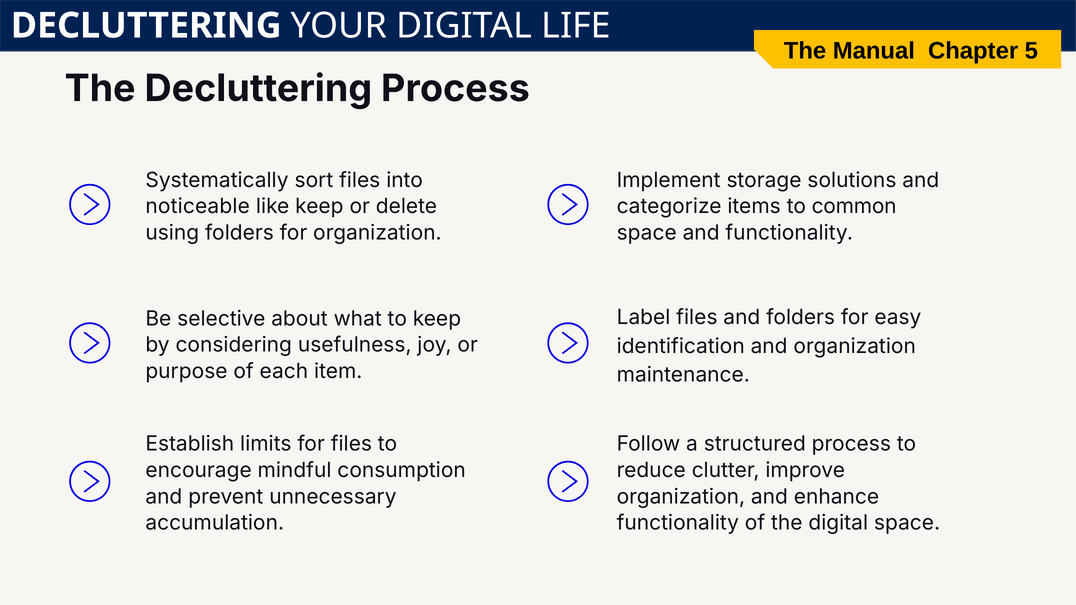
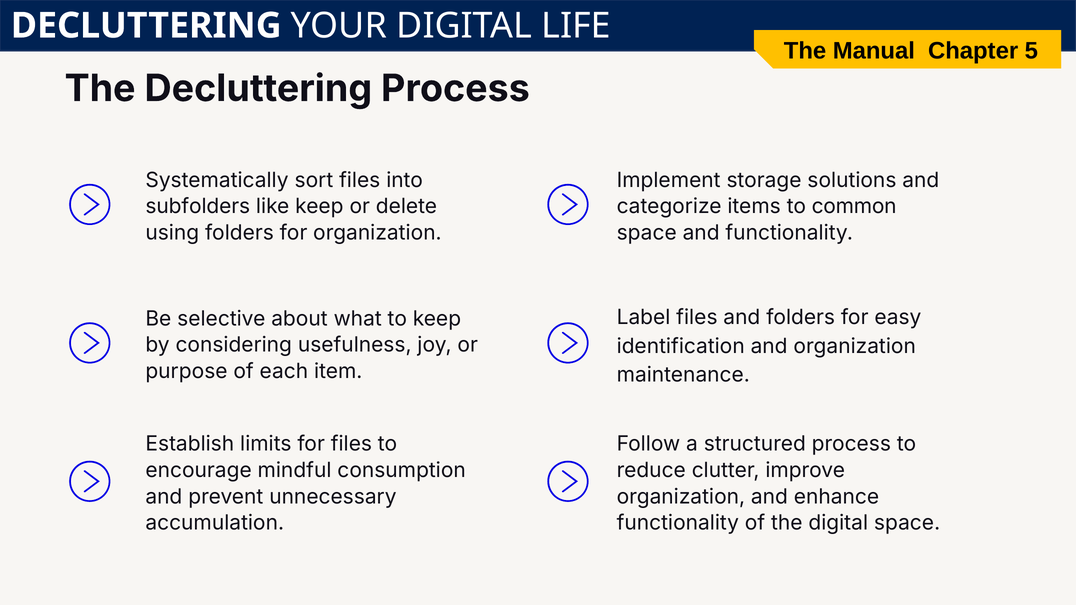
noticeable: noticeable -> subfolders
